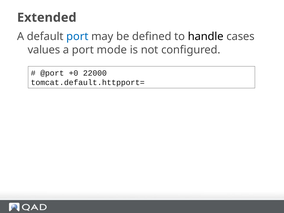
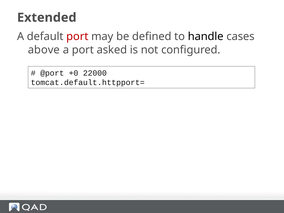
port at (77, 37) colour: blue -> red
values: values -> above
mode: mode -> asked
